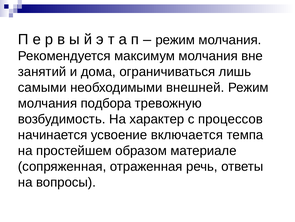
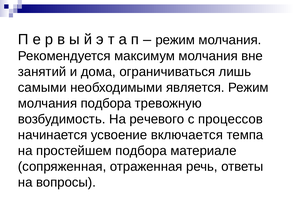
внешней: внешней -> является
характер: характер -> речевого
простейшем образом: образом -> подбора
